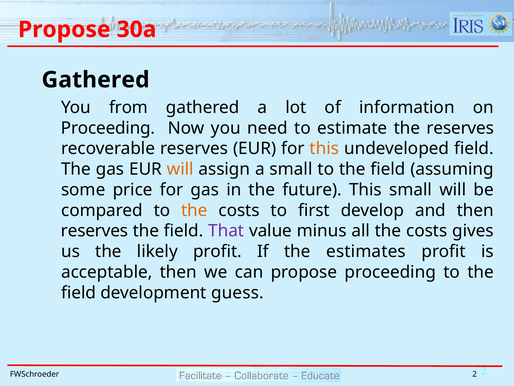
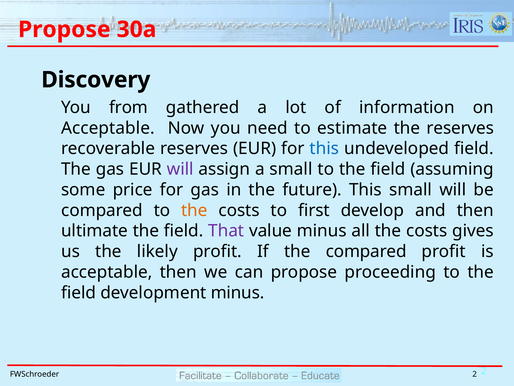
Gathered at (96, 80): Gathered -> Discovery
Proceeding at (108, 128): Proceeding -> Acceptable
this at (324, 148) colour: orange -> blue
will at (180, 169) colour: orange -> purple
reserves at (95, 231): reserves -> ultimate
the estimates: estimates -> compared
development guess: guess -> minus
